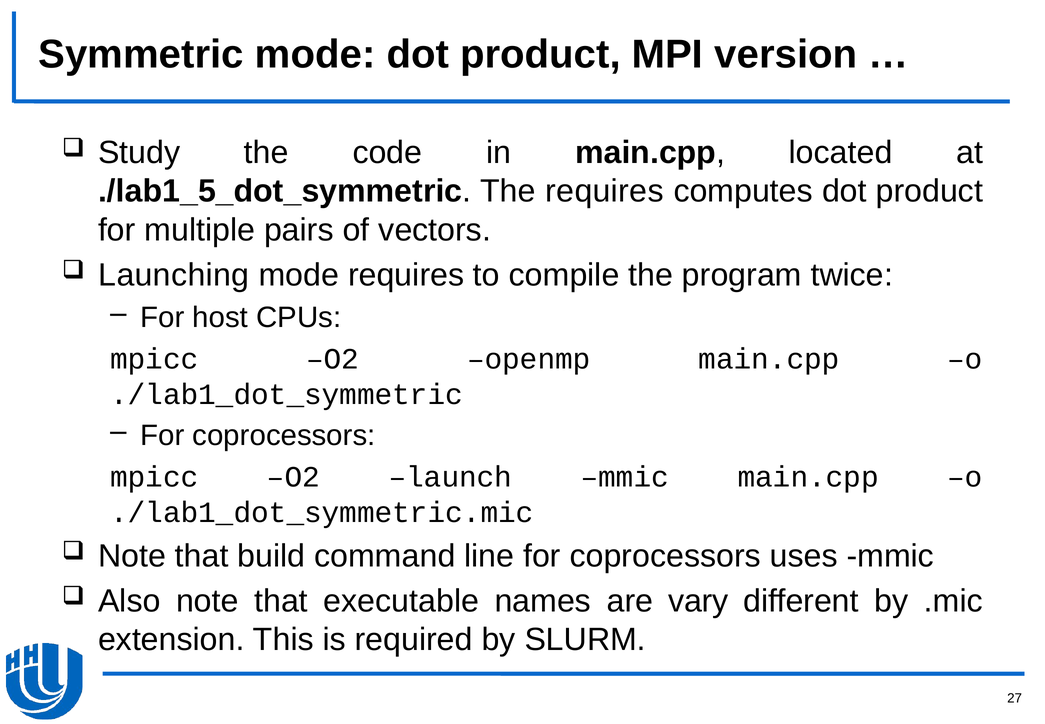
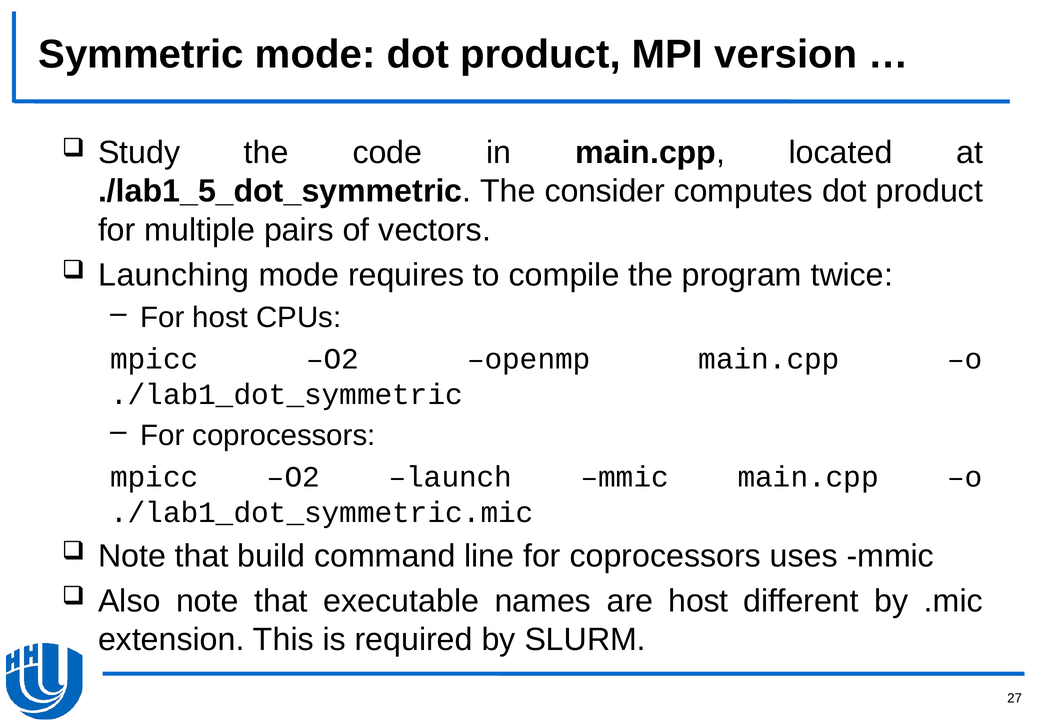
The requires: requires -> consider
are vary: vary -> host
